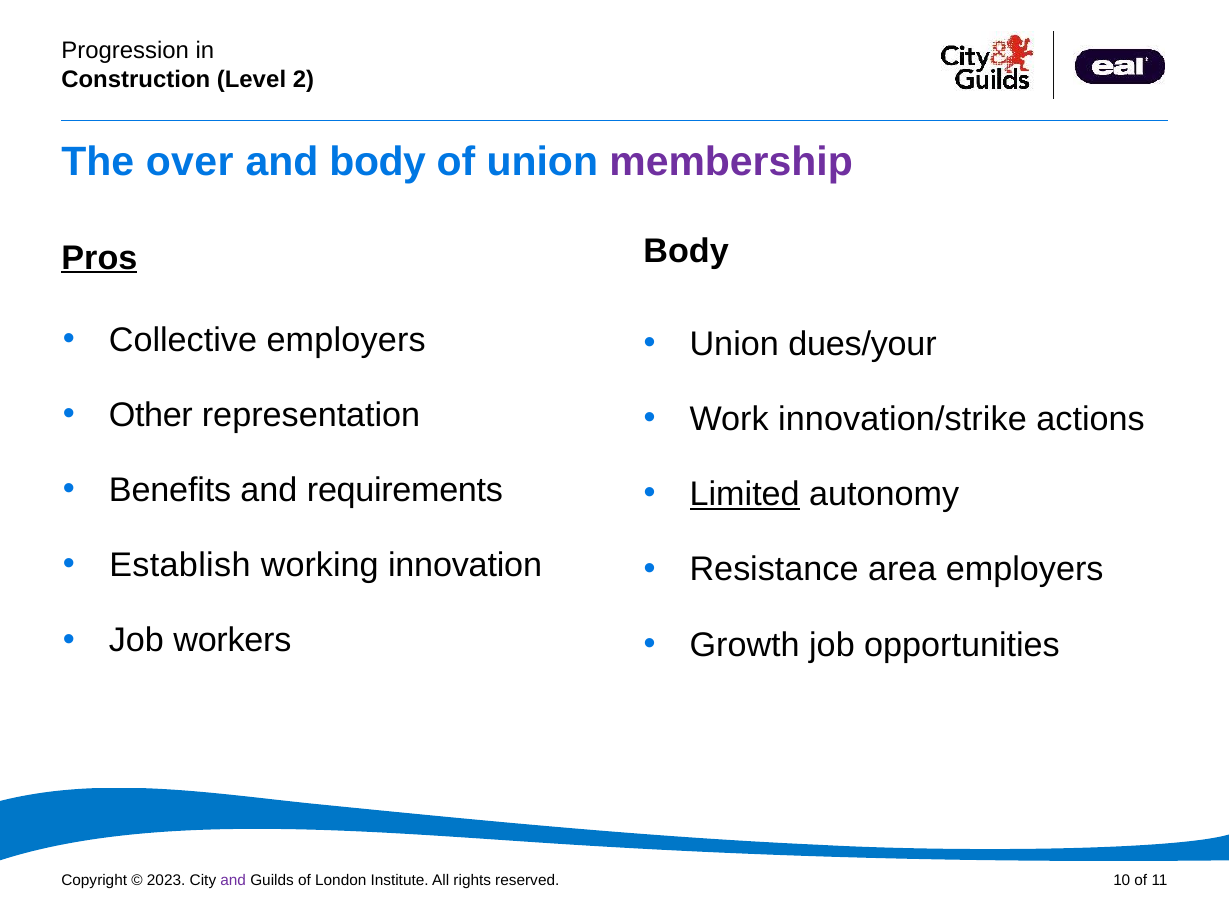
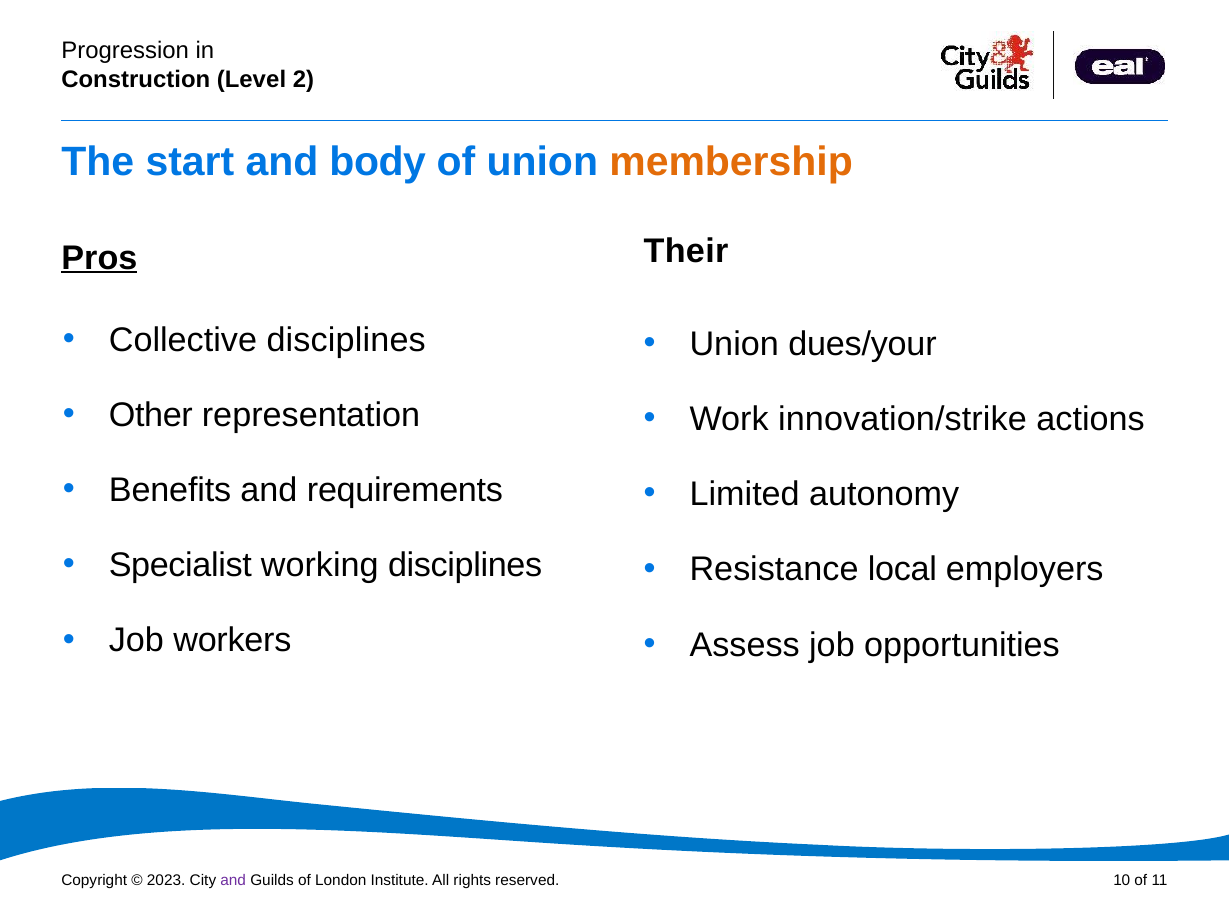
over: over -> start
membership colour: purple -> orange
Body at (686, 251): Body -> Their
Collective employers: employers -> disciplines
Limited underline: present -> none
Establish: Establish -> Specialist
working innovation: innovation -> disciplines
area: area -> local
Growth: Growth -> Assess
